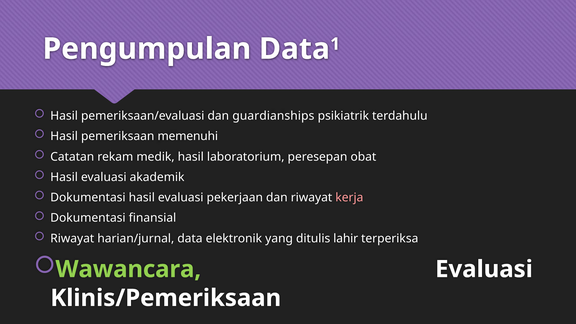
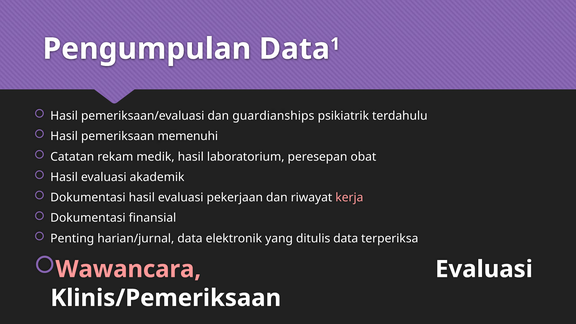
Riwayat at (72, 238): Riwayat -> Penting
ditulis lahir: lahir -> data
Wawancara colour: light green -> pink
